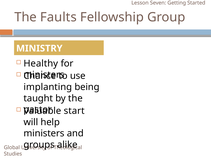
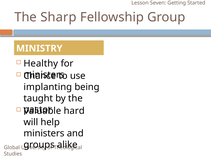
Faults: Faults -> Sharp
start: start -> hard
